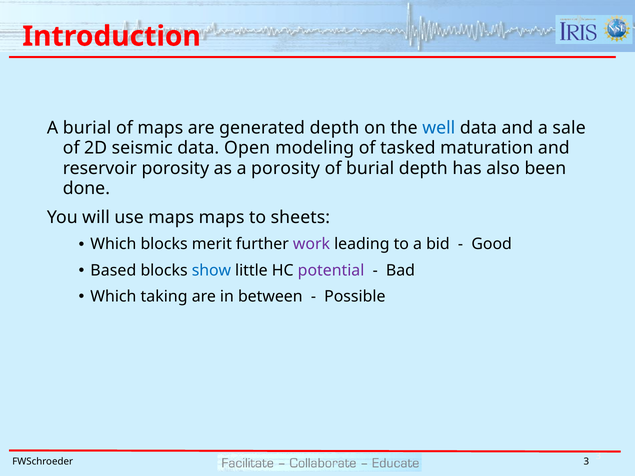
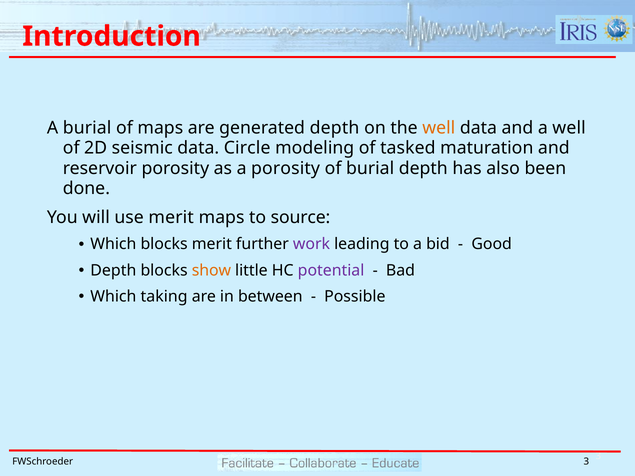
well at (439, 128) colour: blue -> orange
a sale: sale -> well
Open: Open -> Circle
use maps: maps -> merit
sheets: sheets -> source
Based at (113, 270): Based -> Depth
show colour: blue -> orange
